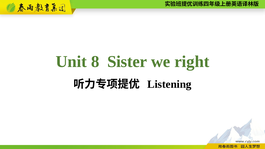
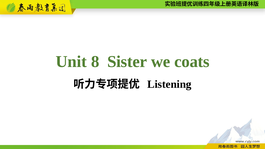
right: right -> coats
